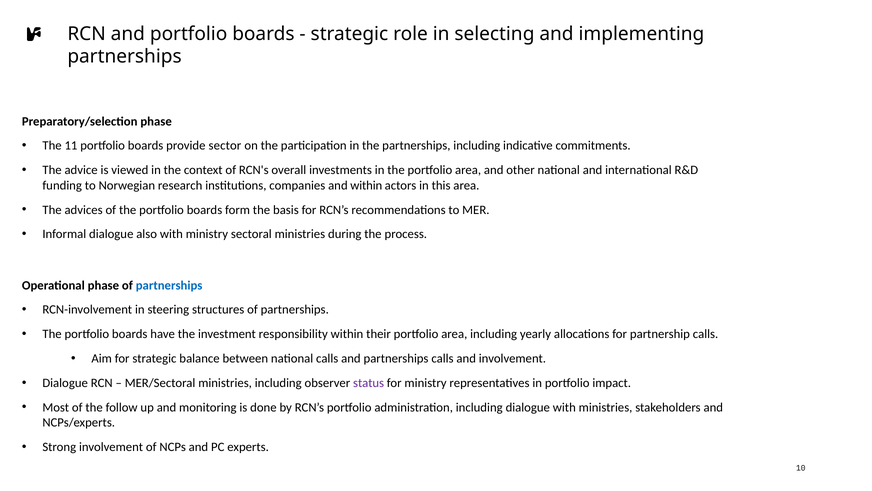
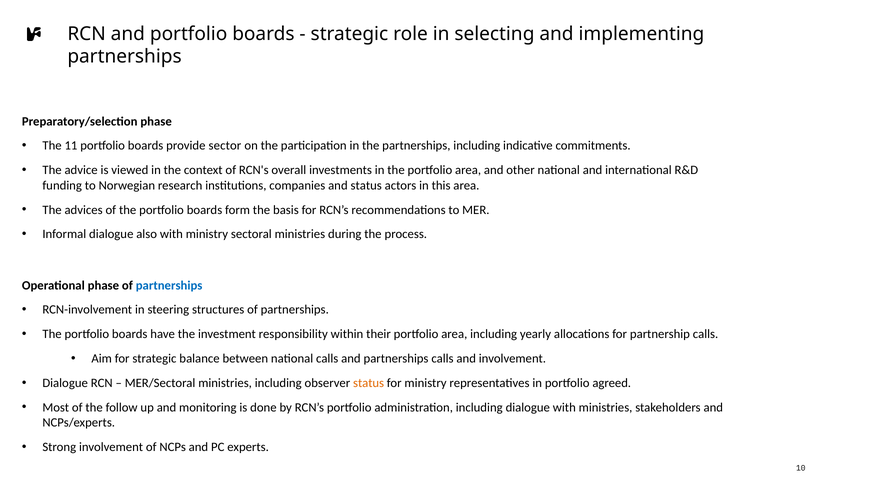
and within: within -> status
status at (369, 383) colour: purple -> orange
impact: impact -> agreed
